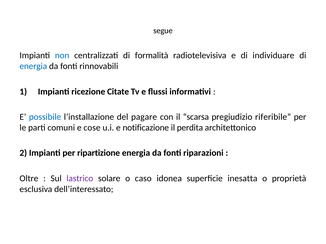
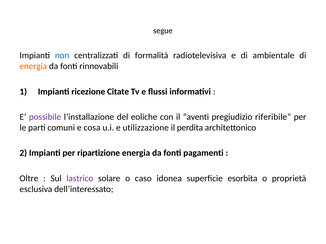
individuare: individuare -> ambientale
energia at (33, 66) colour: blue -> orange
possibile colour: blue -> purple
pagare: pagare -> eoliche
scarsa: scarsa -> aventi
cose: cose -> cosa
notificazione: notificazione -> utilizzazione
riparazioni: riparazioni -> pagamenti
inesatta: inesatta -> esorbita
